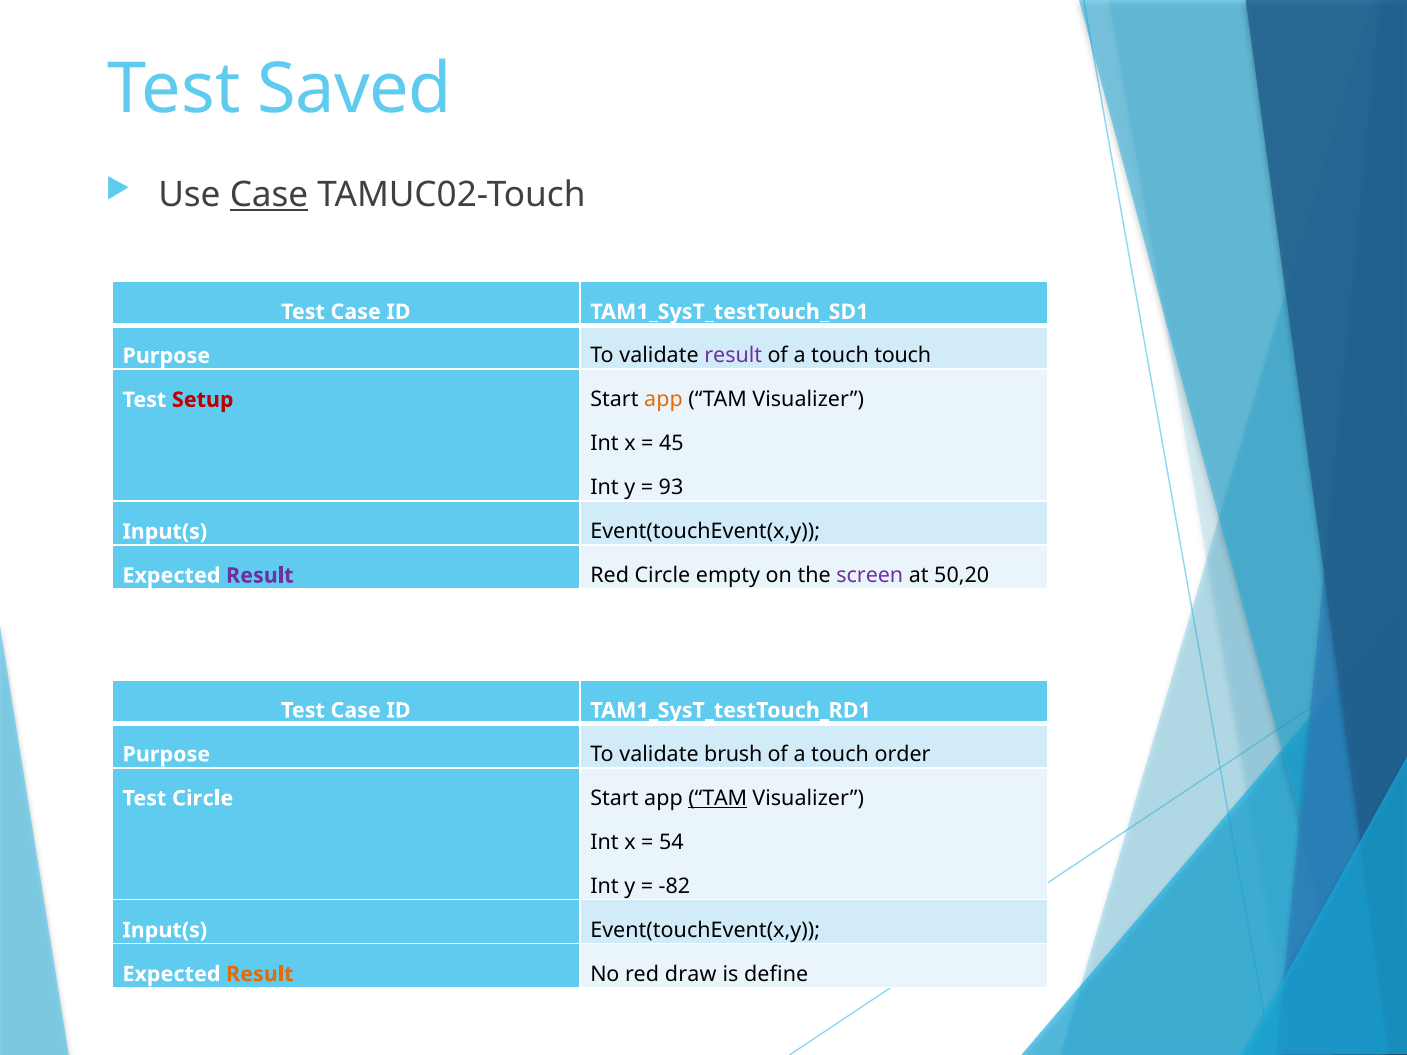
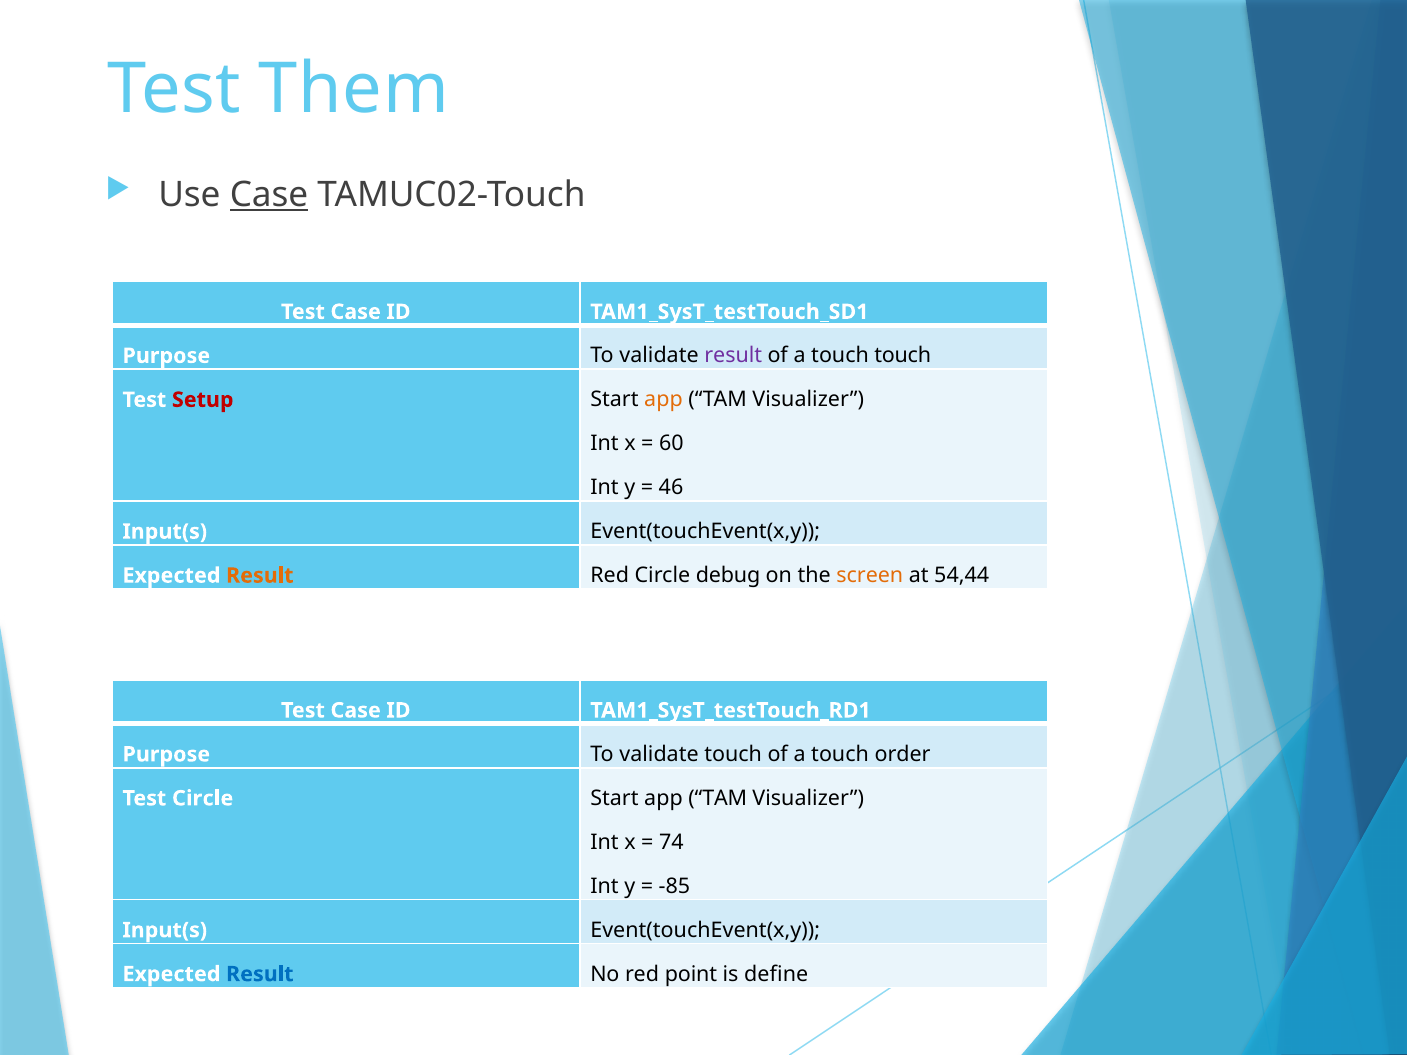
Saved: Saved -> Them
45: 45 -> 60
93: 93 -> 46
Result at (260, 576) colour: purple -> orange
empty: empty -> debug
screen colour: purple -> orange
50,20: 50,20 -> 54,44
validate brush: brush -> touch
TAM at (718, 799) underline: present -> none
54: 54 -> 74
-82: -82 -> -85
Result at (260, 974) colour: orange -> blue
draw: draw -> point
